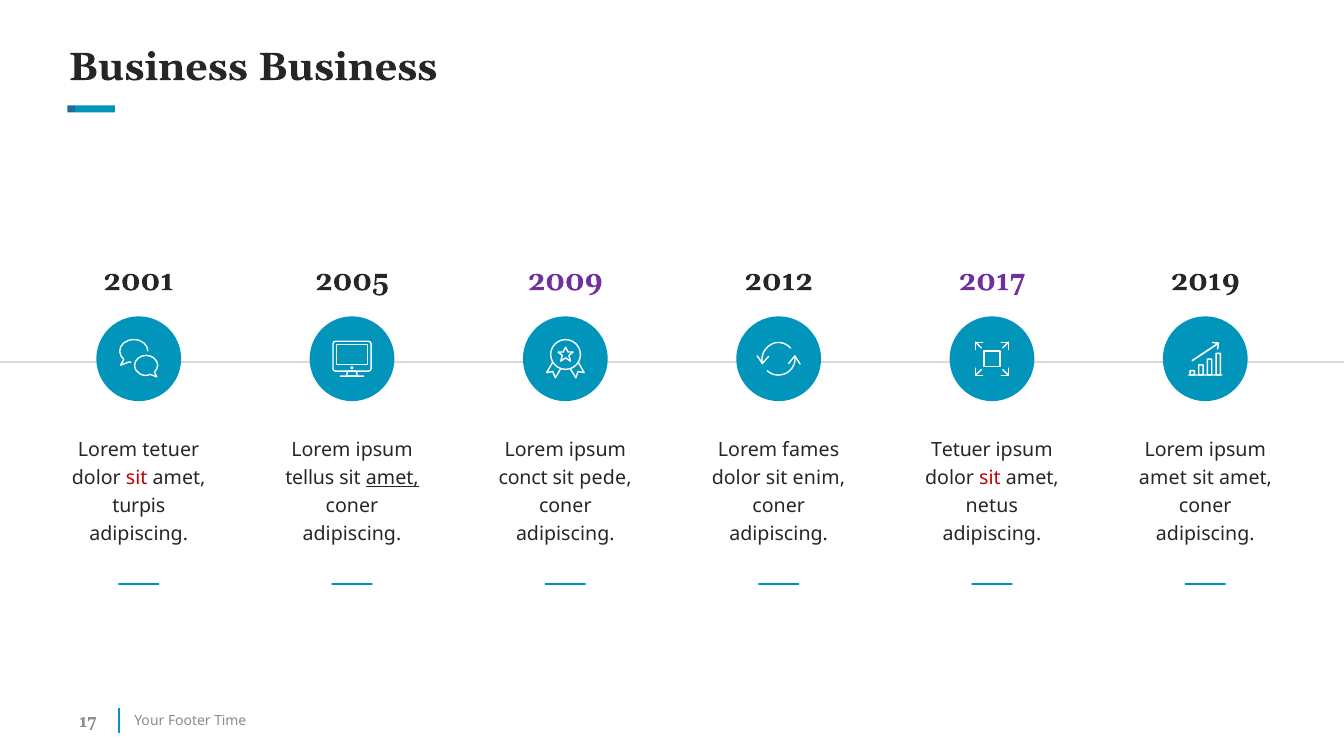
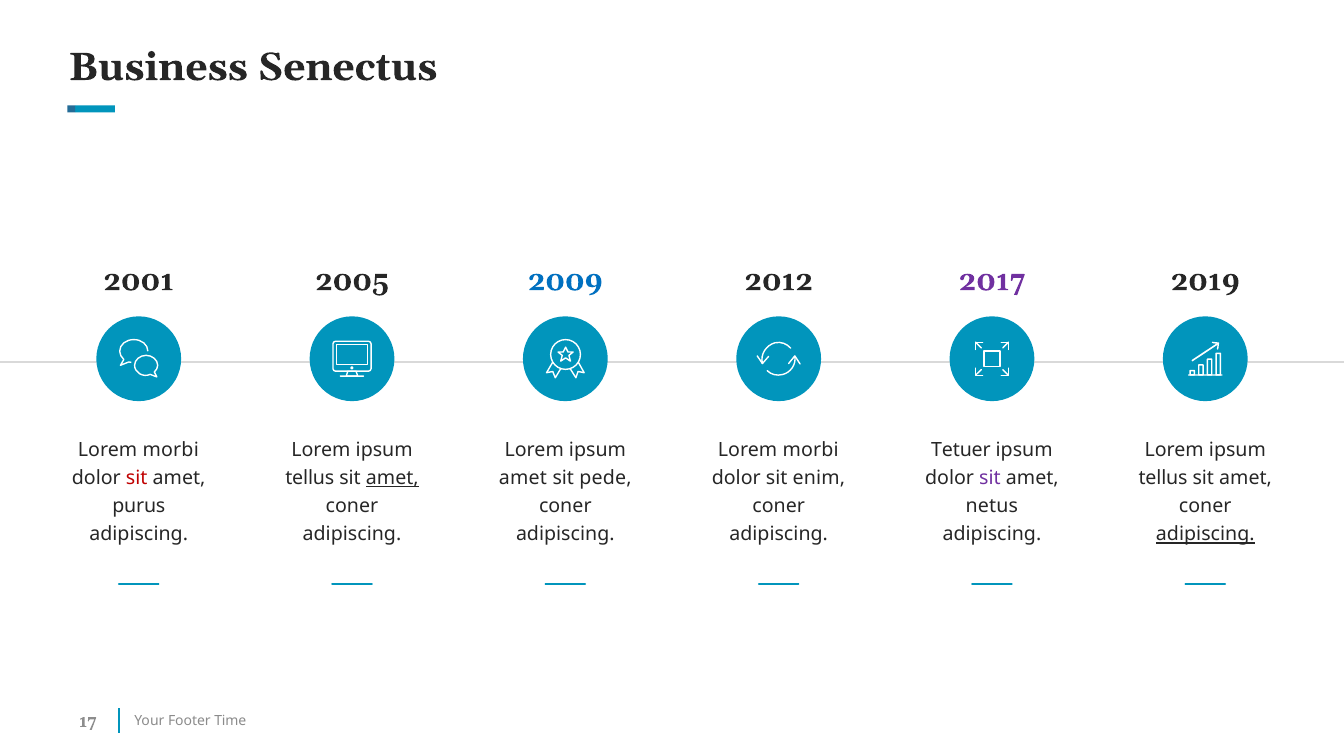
Business Business: Business -> Senectus
2009 colour: purple -> blue
tetuer at (171, 450): tetuer -> morbi
fames at (811, 450): fames -> morbi
conct at (523, 478): conct -> amet
sit at (990, 478) colour: red -> purple
amet at (1163, 478): amet -> tellus
turpis: turpis -> purus
adipiscing at (1205, 535) underline: none -> present
